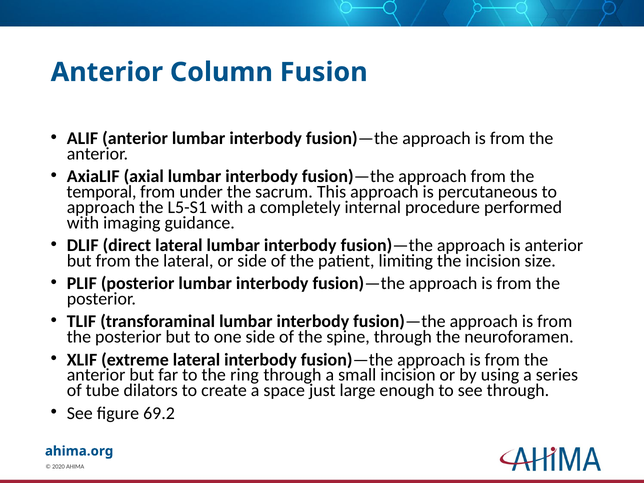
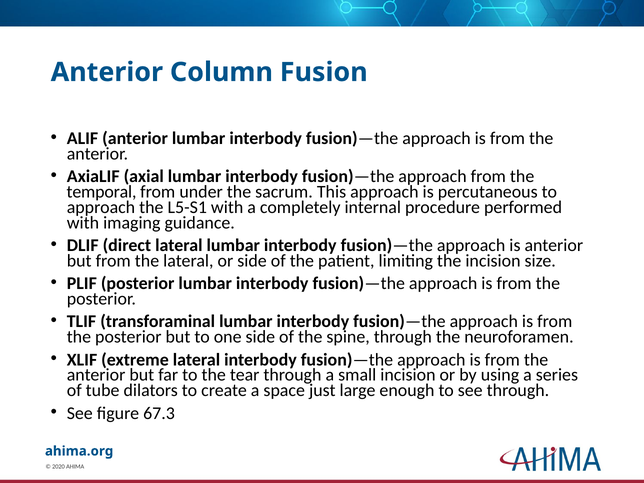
ring: ring -> tear
69.2: 69.2 -> 67.3
